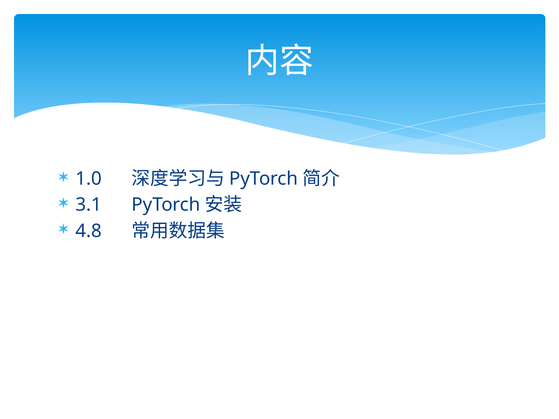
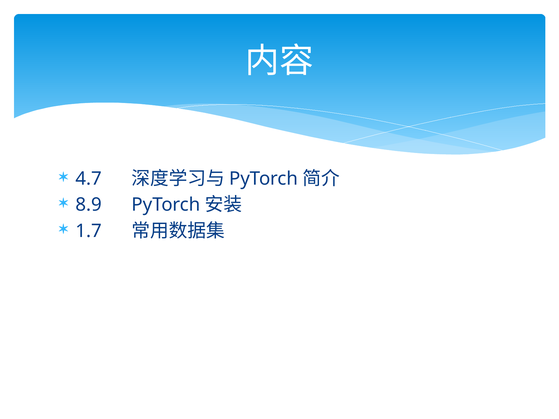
1.0: 1.0 -> 4.7
3.1: 3.1 -> 8.9
4.8: 4.8 -> 1.7
